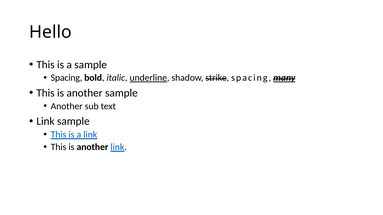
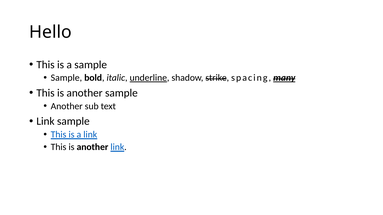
Spacing at (66, 78): Spacing -> Sample
